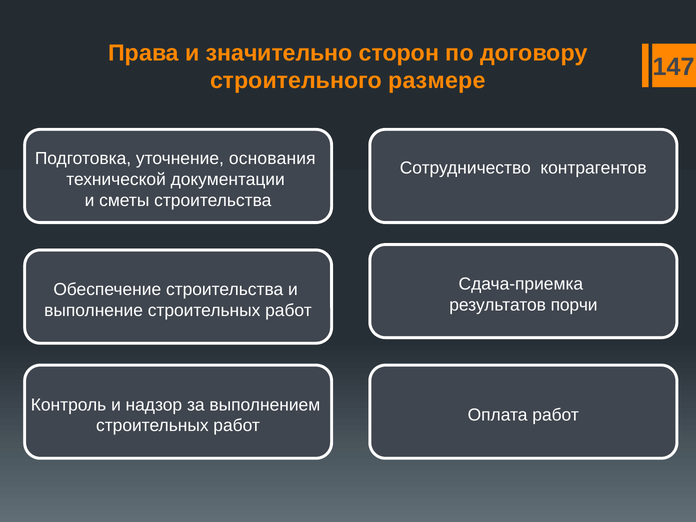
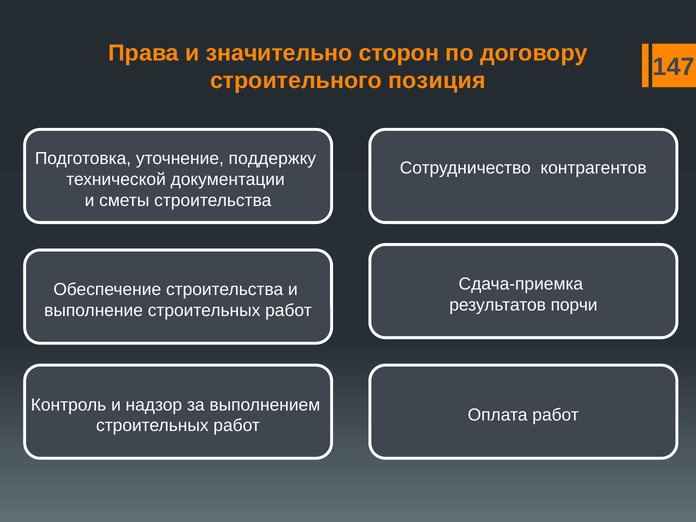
размере: размере -> позиция
основания: основания -> поддержку
